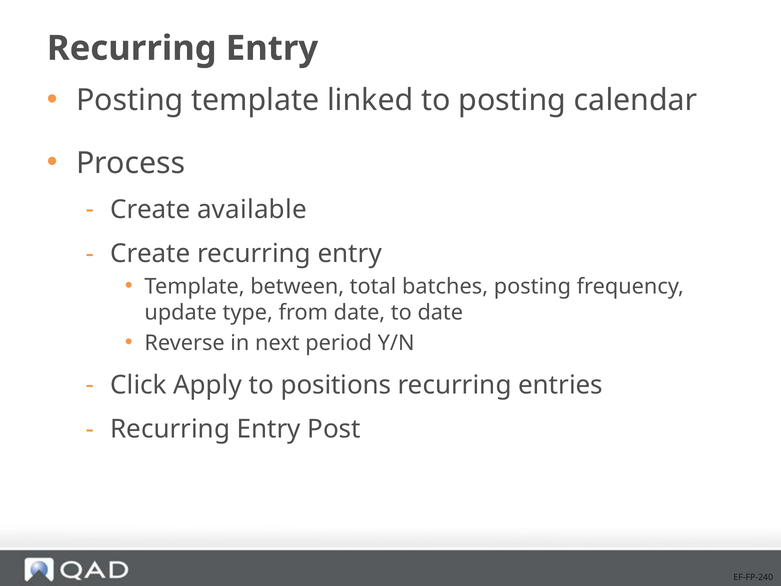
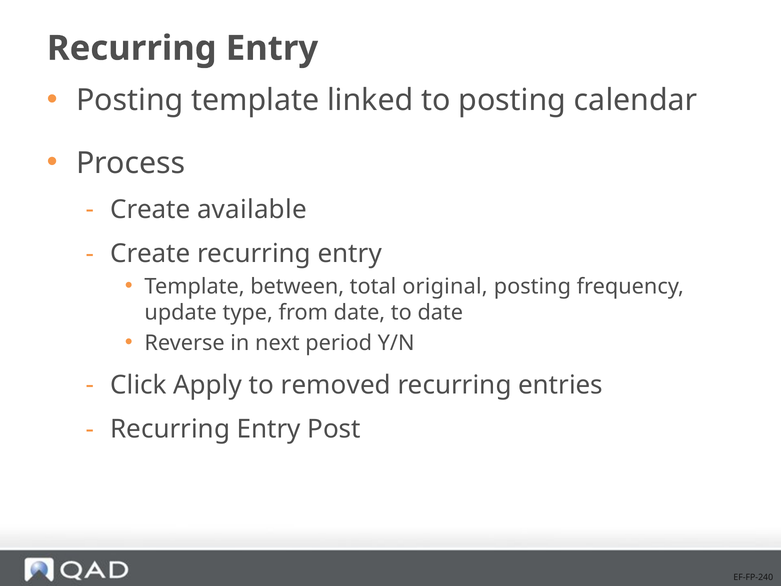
batches: batches -> original
positions: positions -> removed
